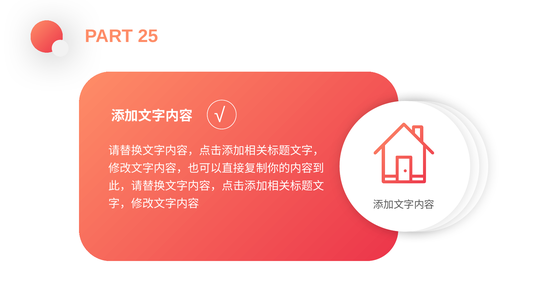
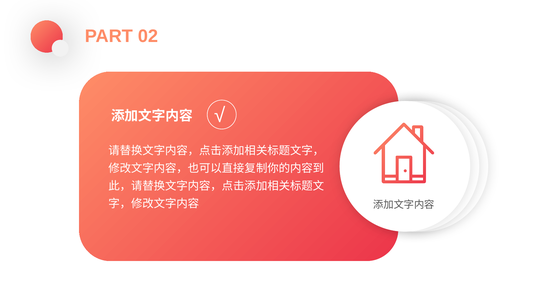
25: 25 -> 02
